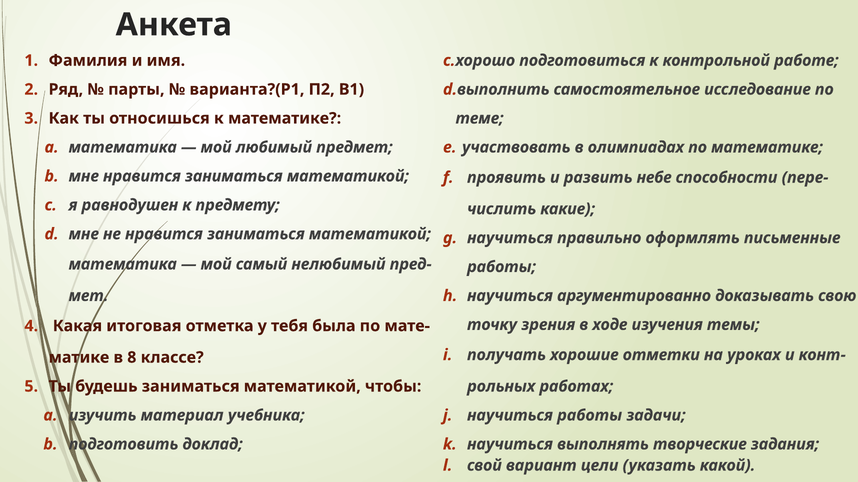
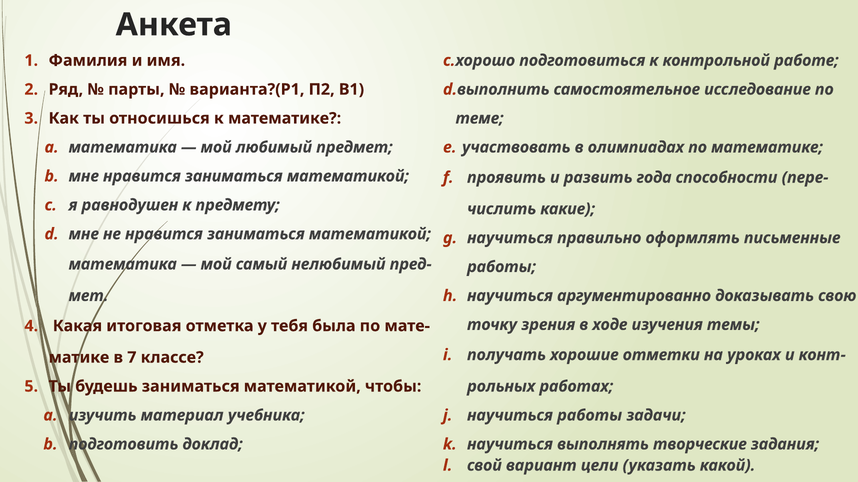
небе: небе -> года
8: 8 -> 7
